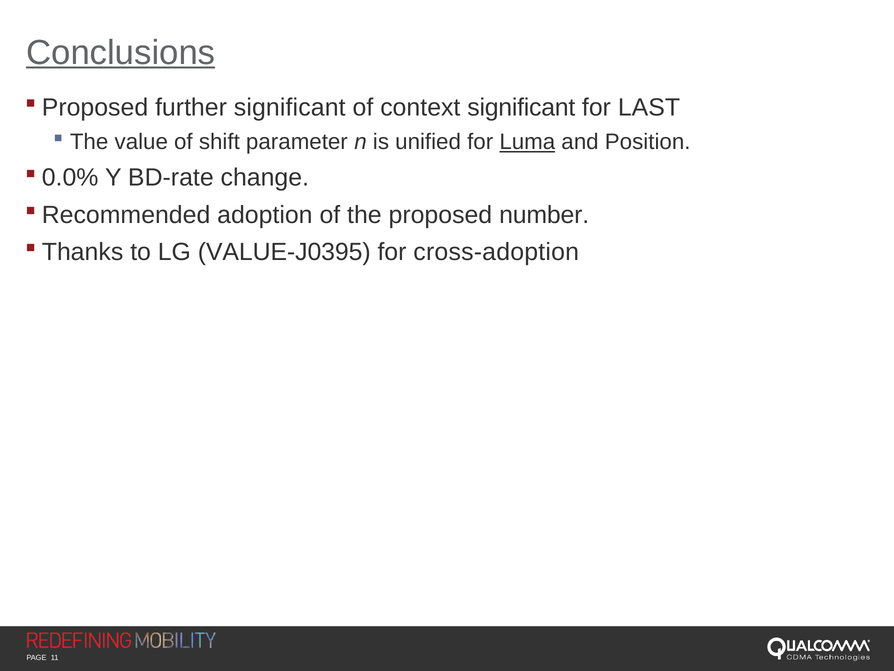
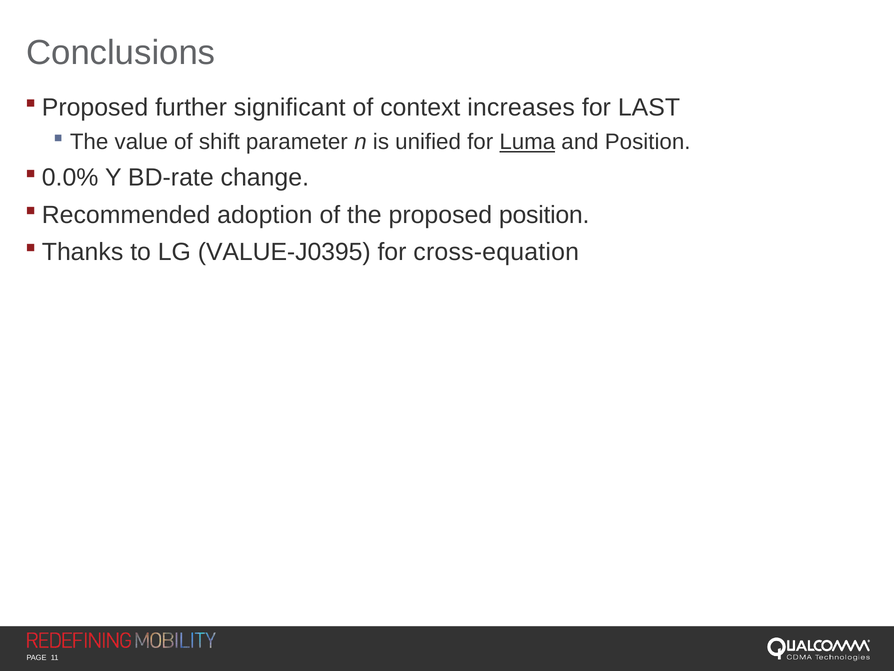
Conclusions underline: present -> none
context significant: significant -> increases
proposed number: number -> position
cross-adoption: cross-adoption -> cross-equation
